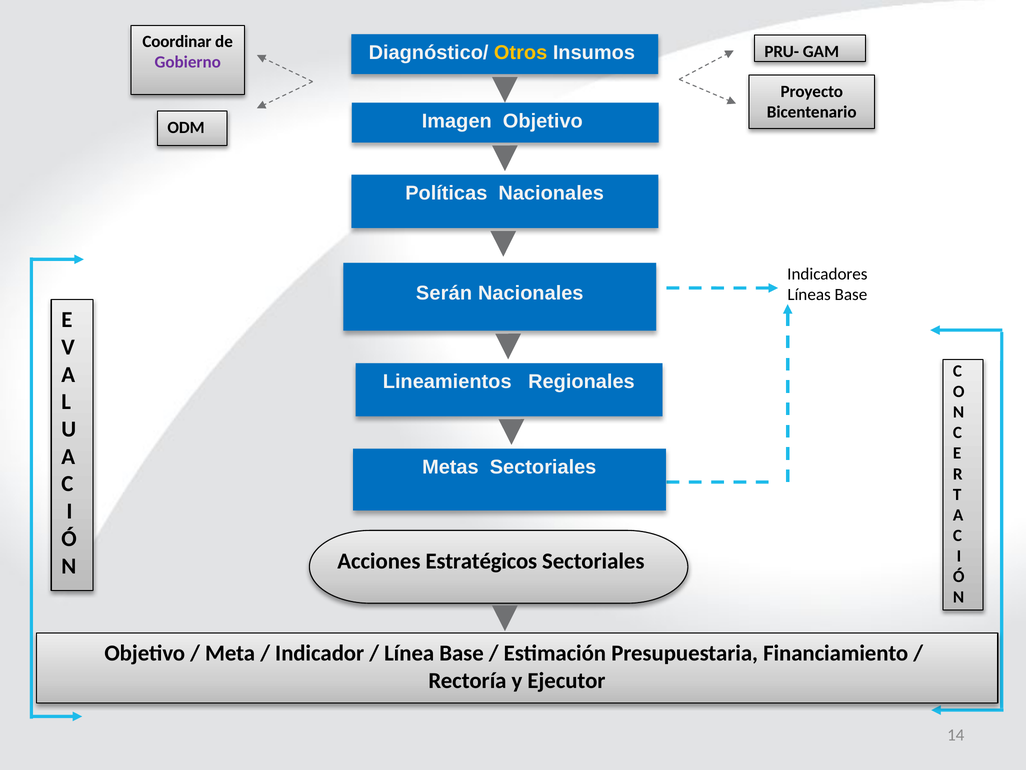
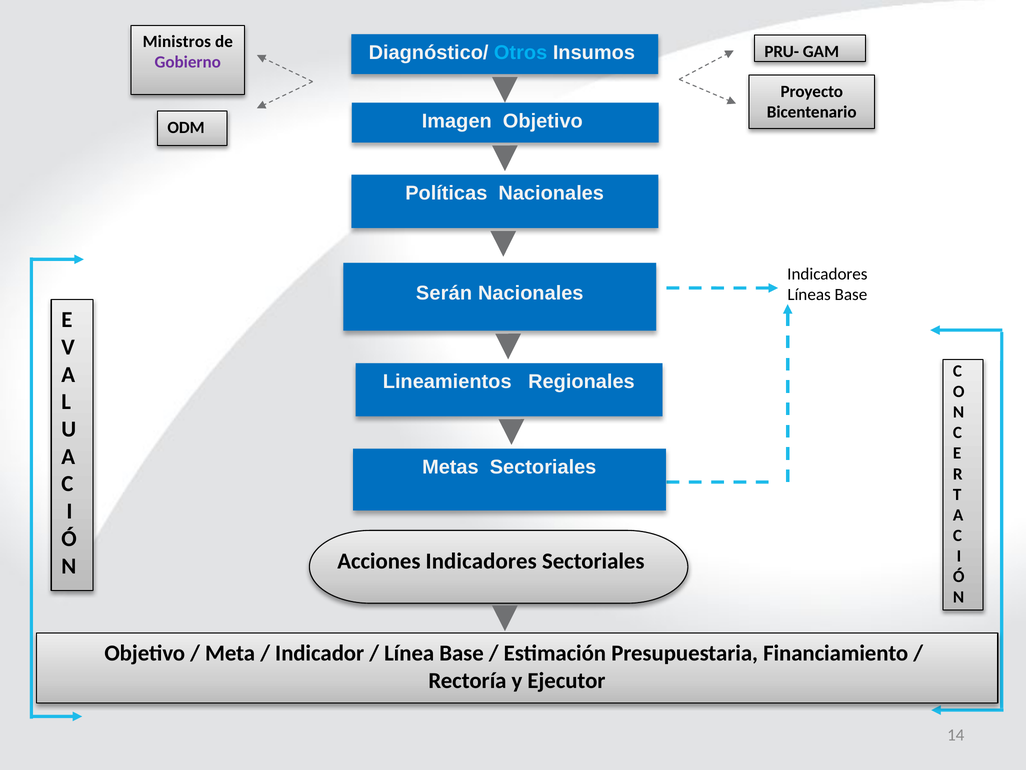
Coordinar: Coordinar -> Ministros
Otros colour: yellow -> light blue
Acciones Estratégicos: Estratégicos -> Indicadores
